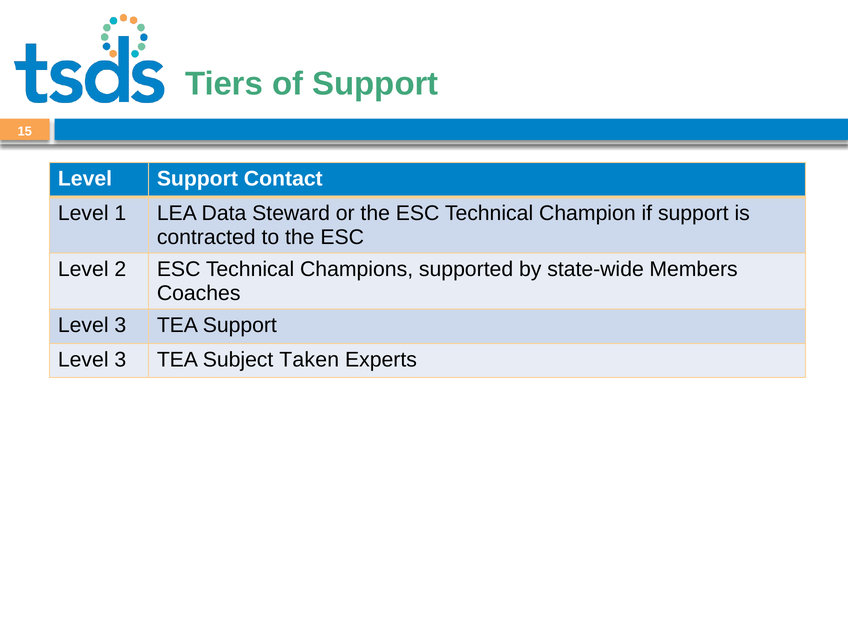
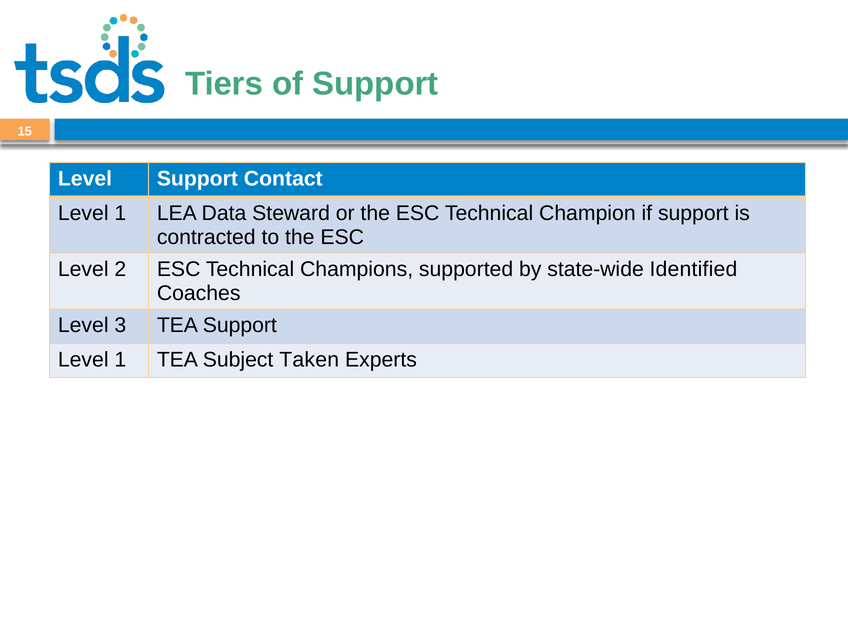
Members: Members -> Identified
3 at (120, 360): 3 -> 1
